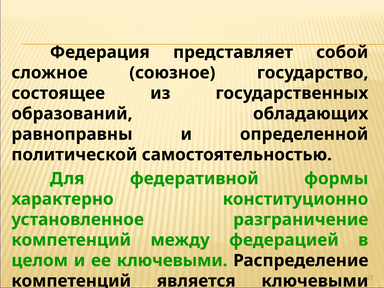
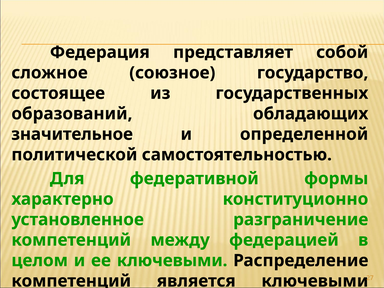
равноправны: равноправны -> значительное
